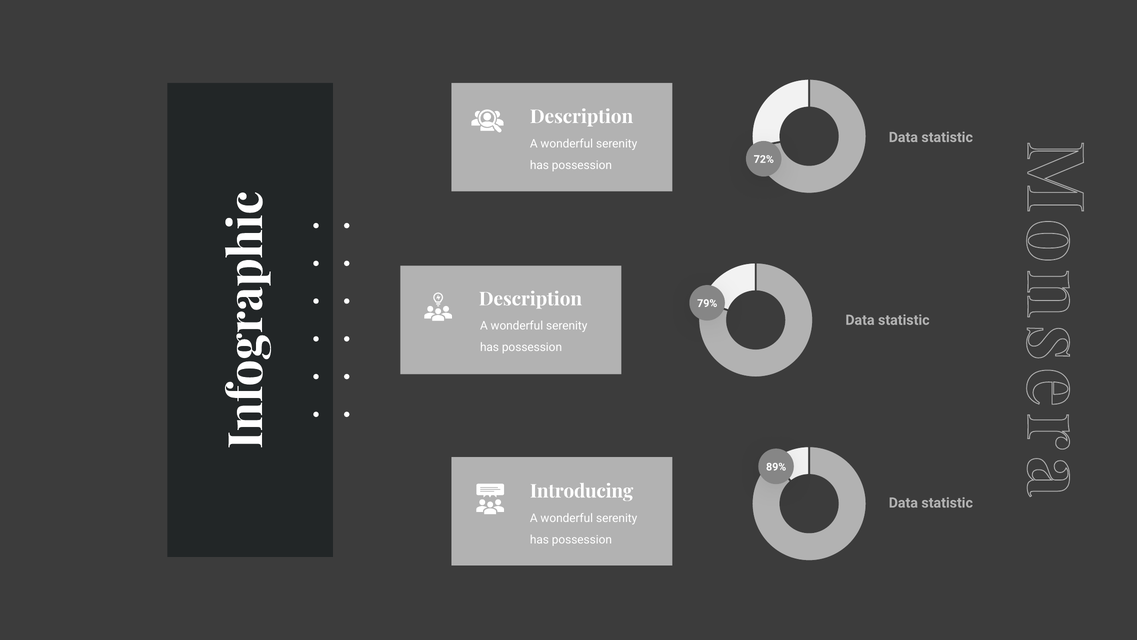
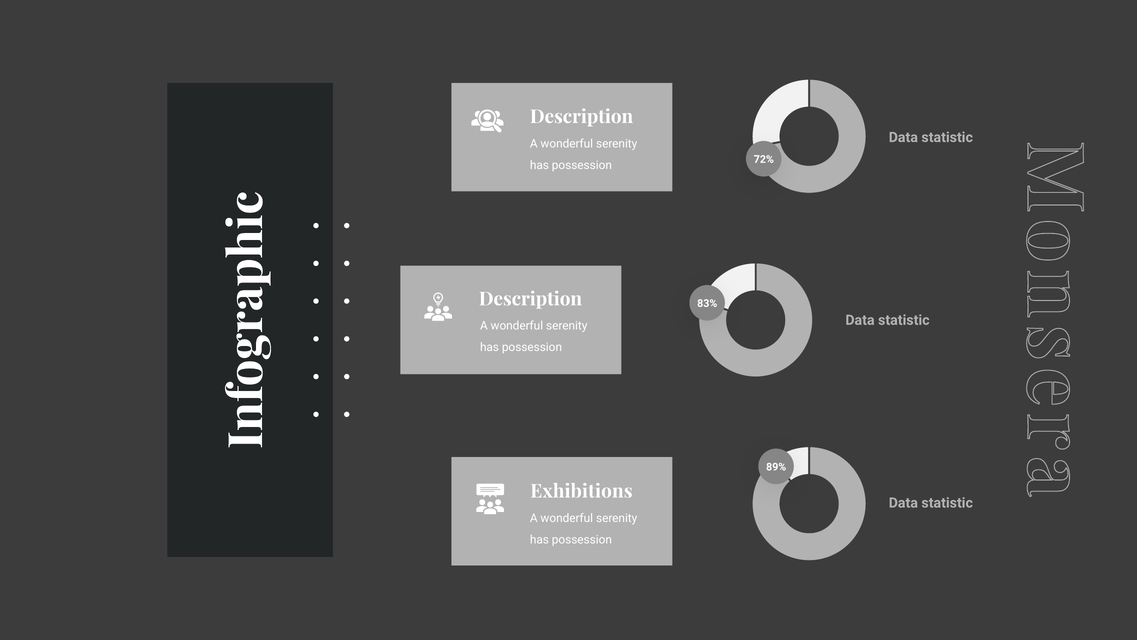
79%: 79% -> 83%
Introducing: Introducing -> Exhibitions
